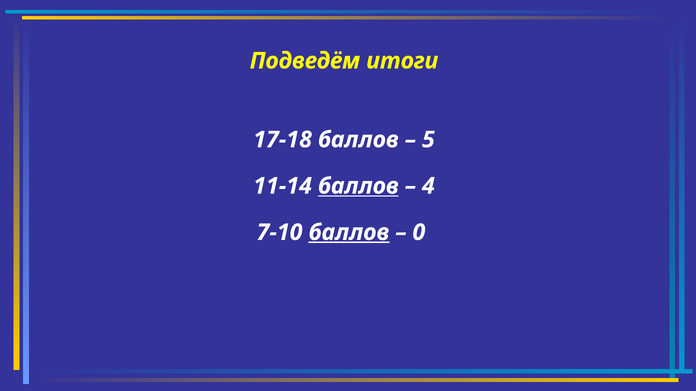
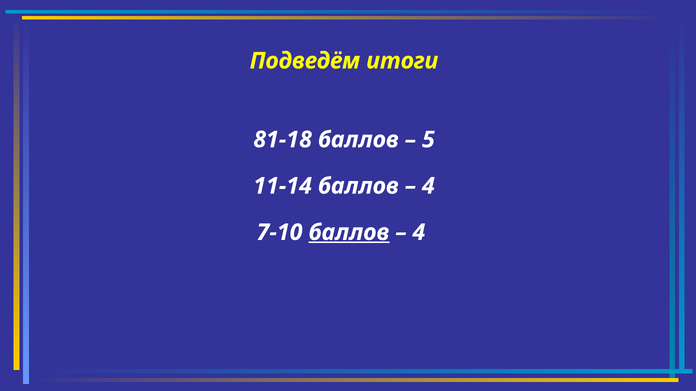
17-18: 17-18 -> 81-18
баллов at (358, 186) underline: present -> none
0 at (419, 233): 0 -> 4
